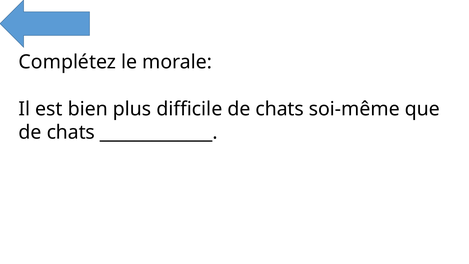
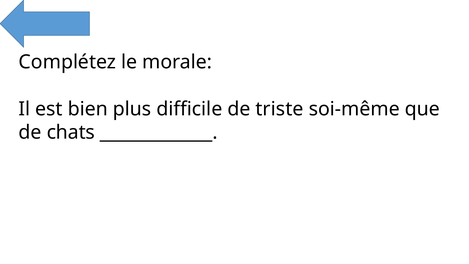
difficile de chats: chats -> triste
